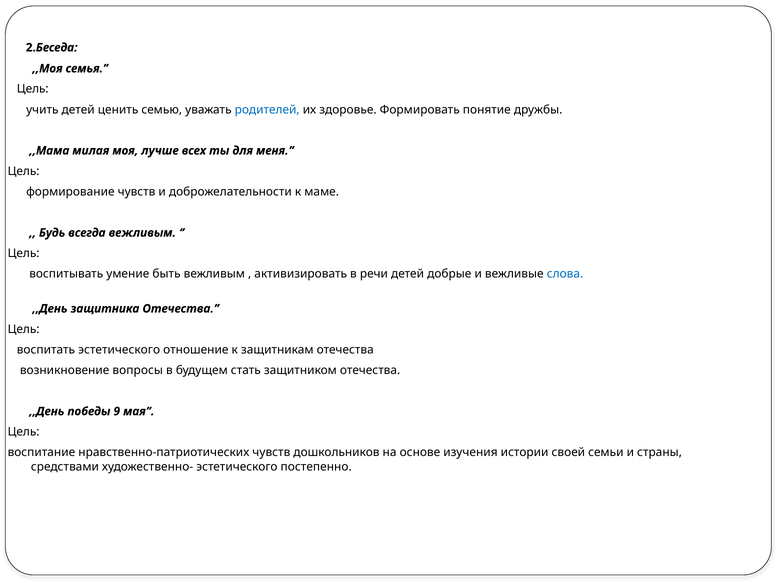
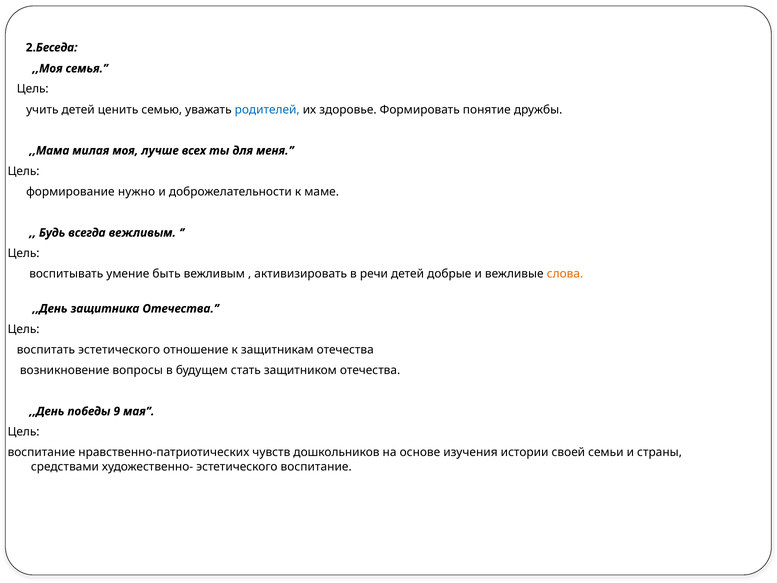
формирование чувств: чувств -> нужно
слова colour: blue -> orange
эстетического постепенно: постепенно -> воспитание
